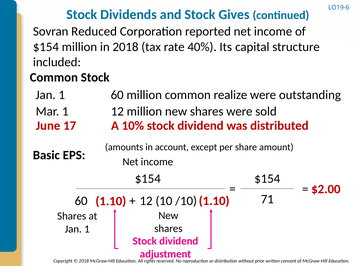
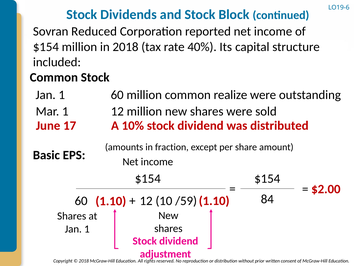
Gives: Gives -> Block
account: account -> fraction
/10: /10 -> /59
71: 71 -> 84
